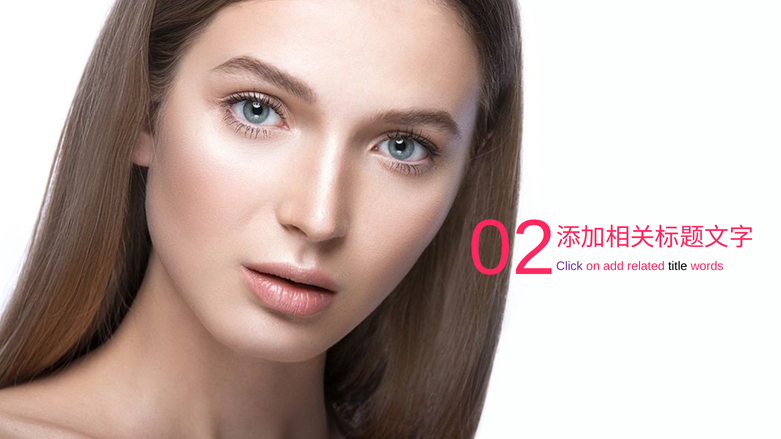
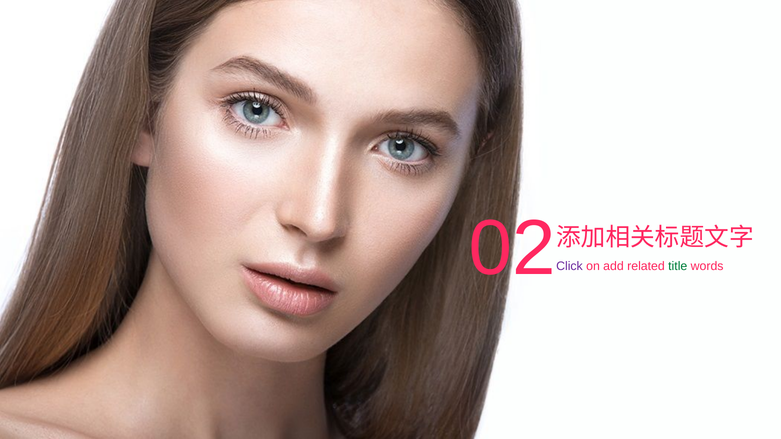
title colour: black -> green
